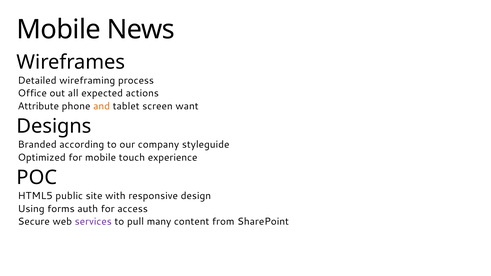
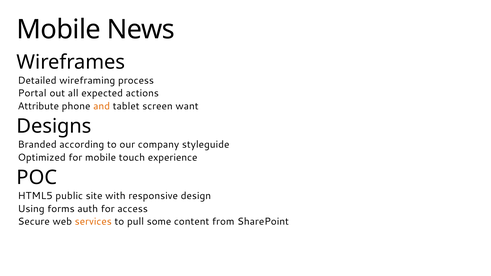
Office: Office -> Portal
services colour: purple -> orange
many: many -> some
